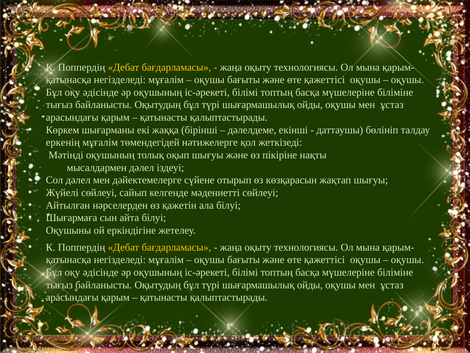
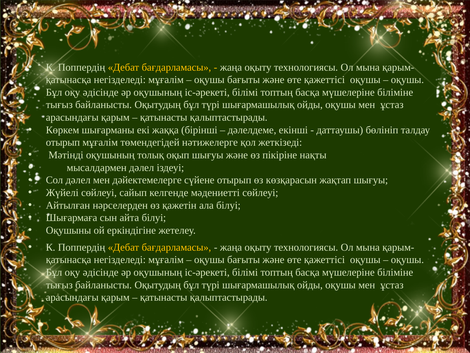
еркенің at (63, 142): еркенің -> отырып
